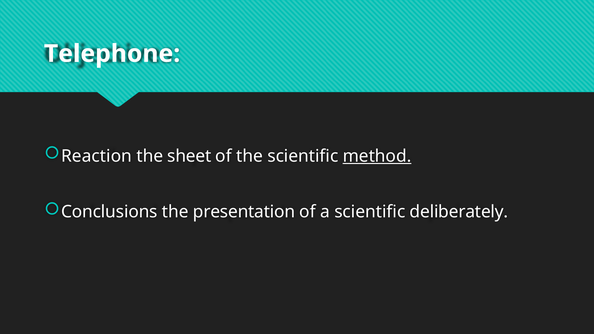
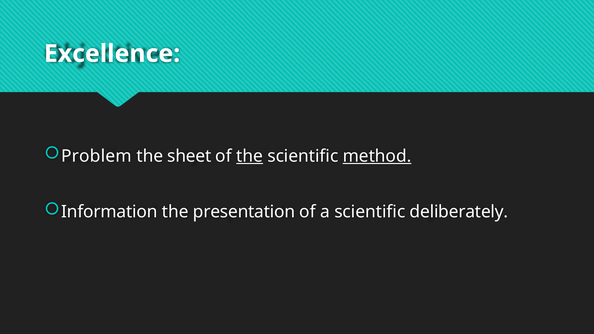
Telephone: Telephone -> Excellence
Reaction: Reaction -> Problem
the at (250, 156) underline: none -> present
Conclusions: Conclusions -> Information
